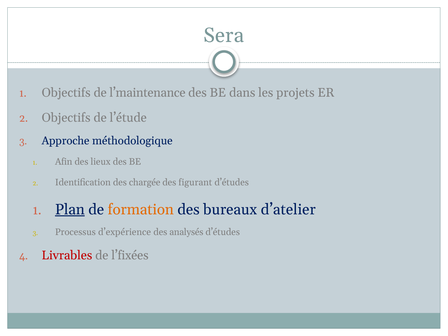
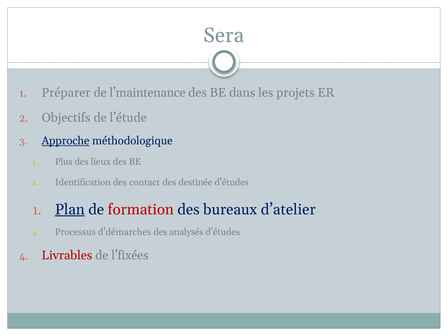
Objectifs at (66, 93): Objectifs -> Préparer
Approche underline: none -> present
Afin: Afin -> Plus
chargée: chargée -> contact
figurant: figurant -> destinée
formation colour: orange -> red
d’expérience: d’expérience -> d’démarches
